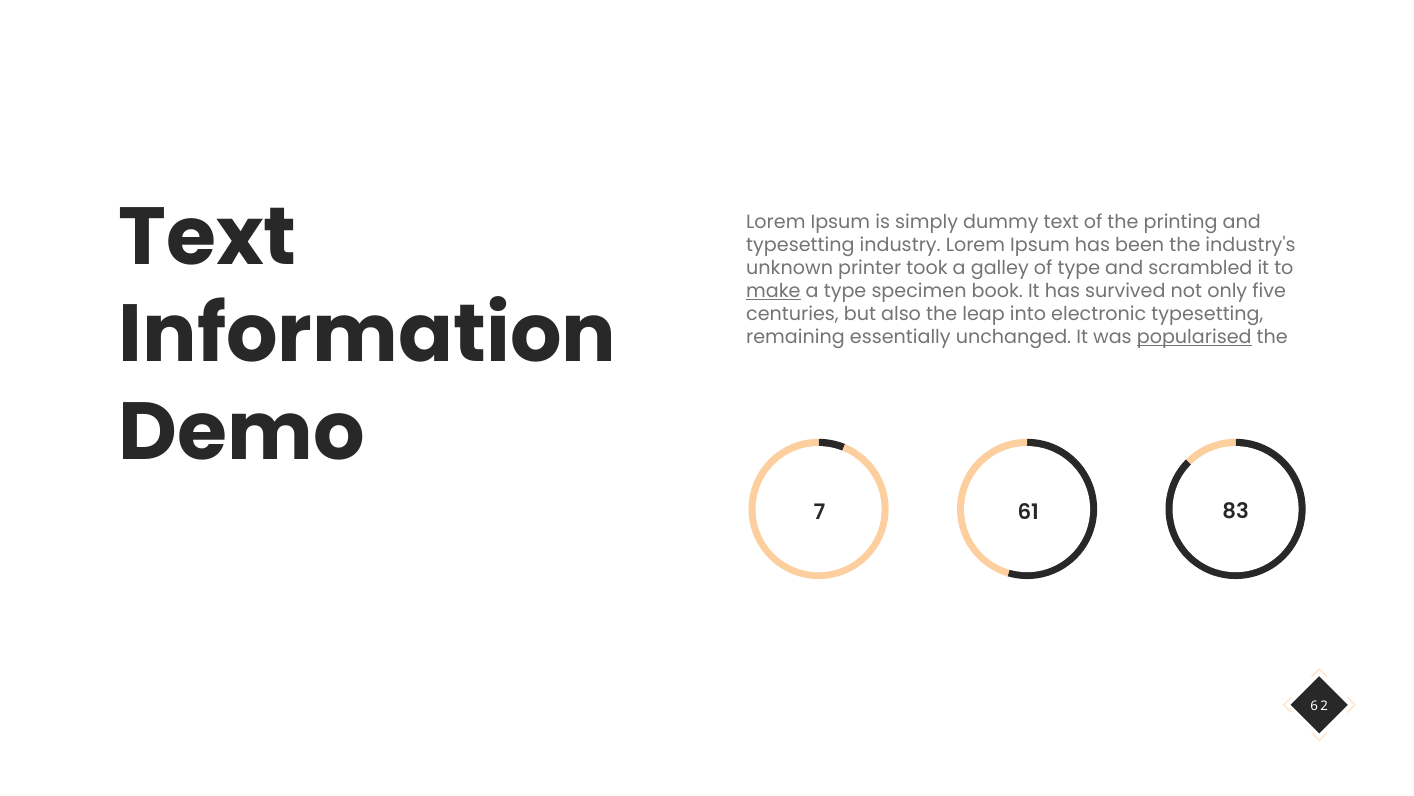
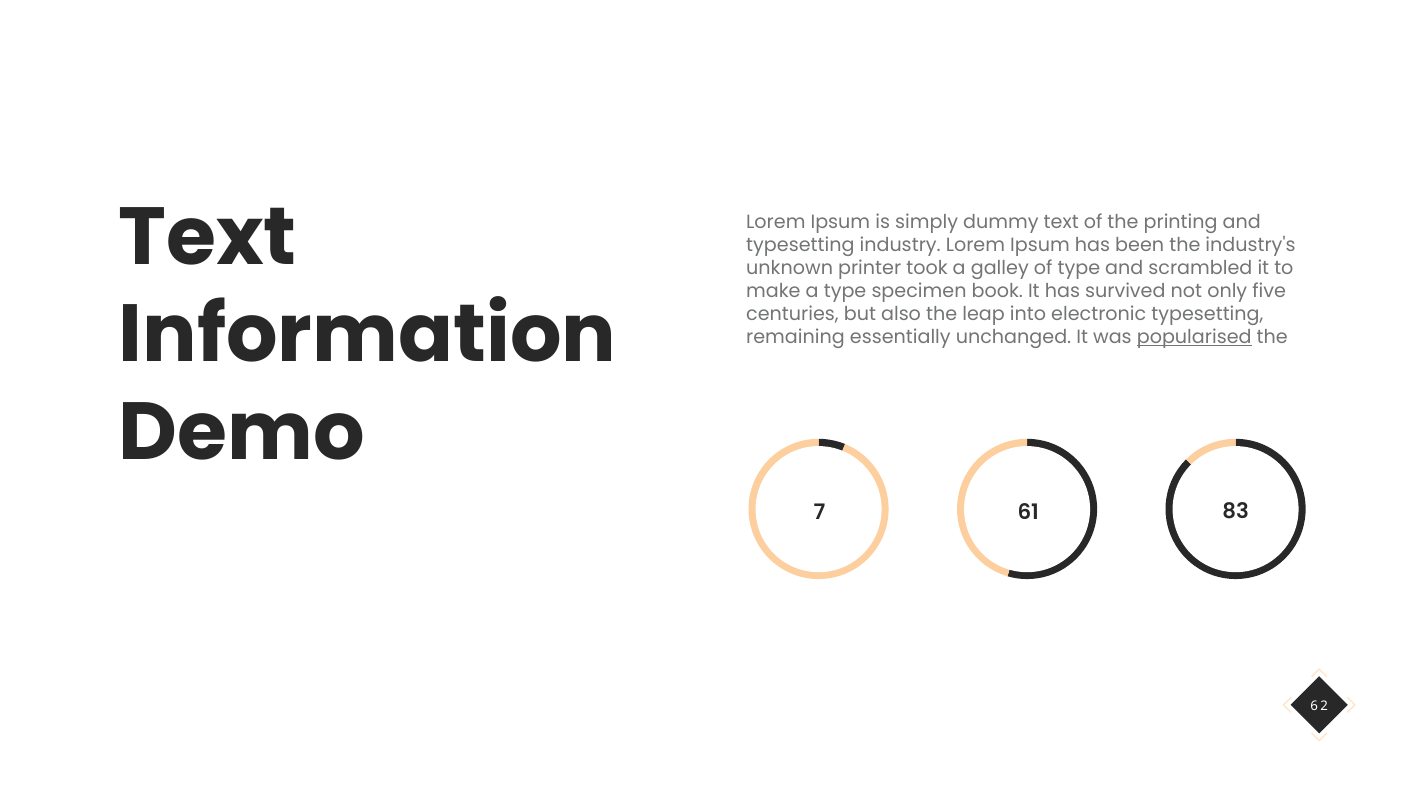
make underline: present -> none
